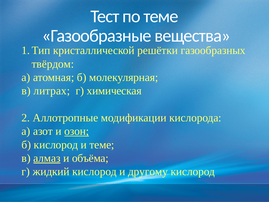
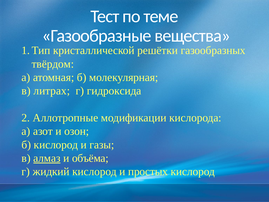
химическая: химическая -> гидроксида
озон underline: present -> none
и теме: теме -> газы
другому: другому -> простых
